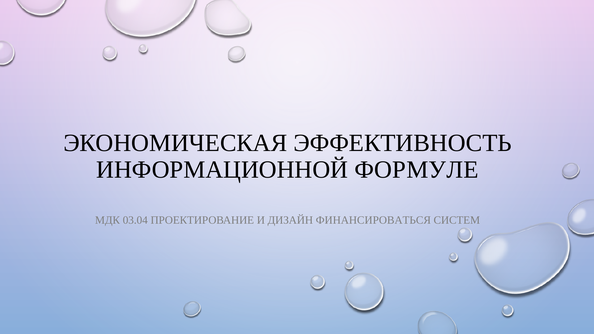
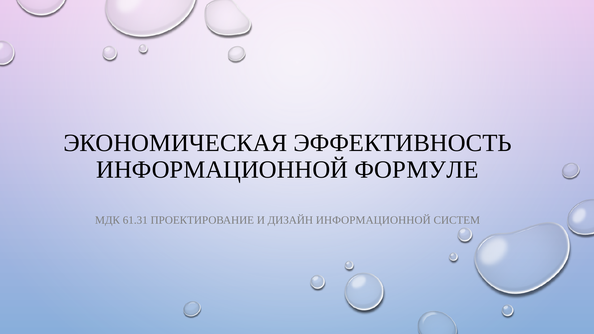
03.04: 03.04 -> 61.31
ДИЗАЙН ФИНАНСИРОВАТЬСЯ: ФИНАНСИРОВАТЬСЯ -> ИНФОРМАЦИОННОЙ
